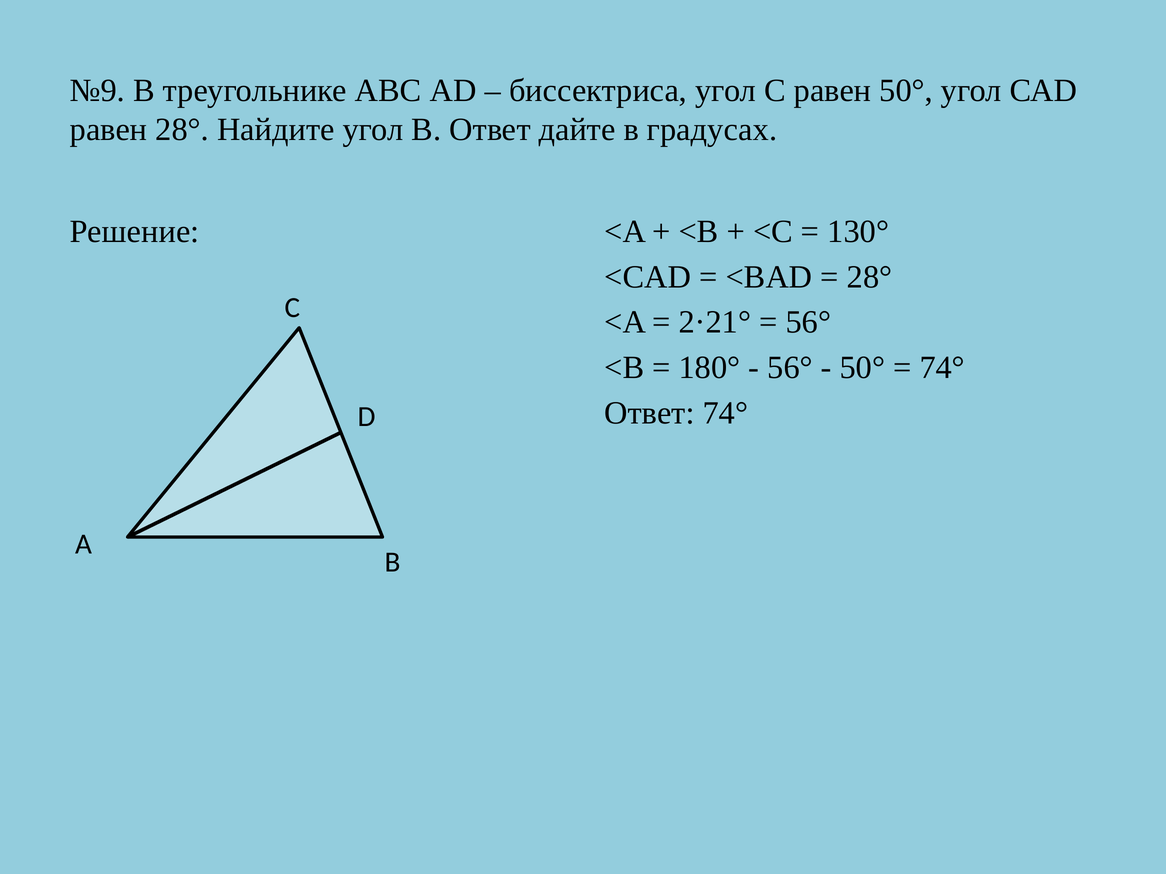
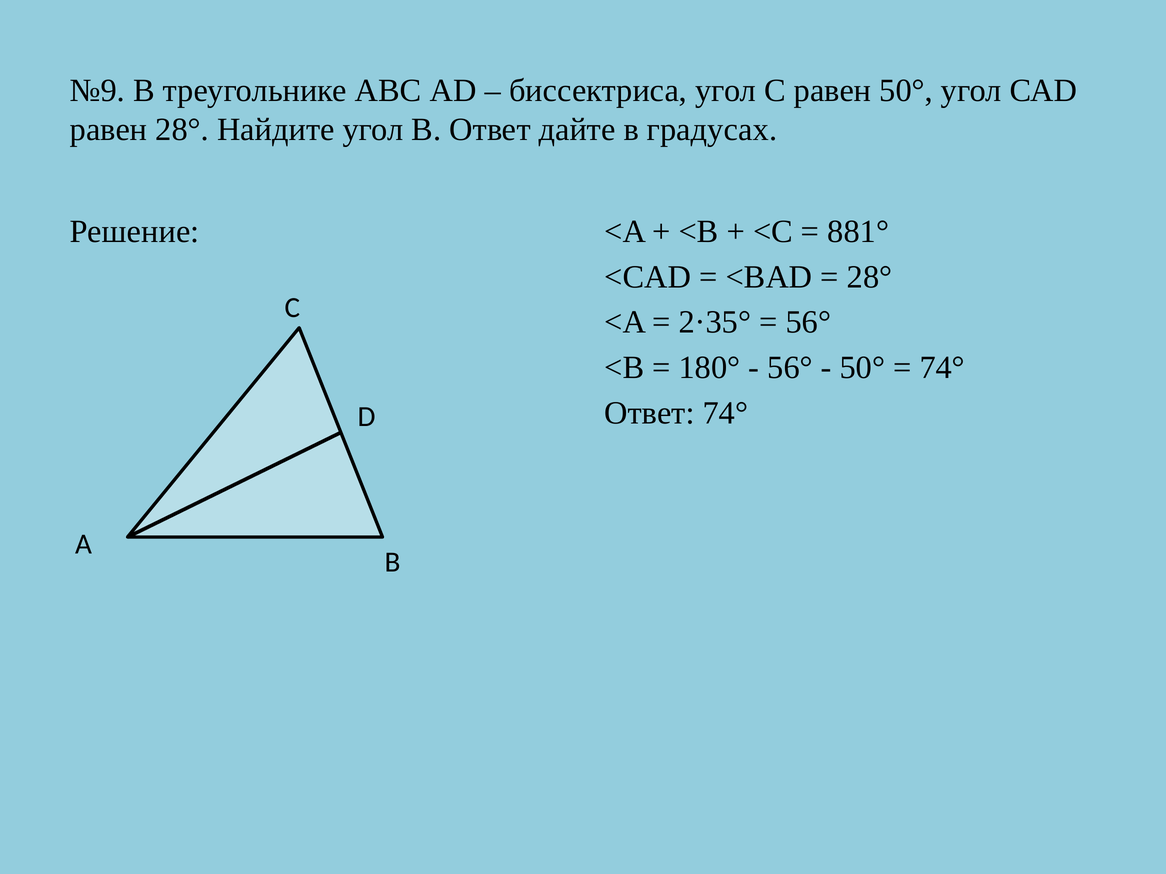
130°: 130° -> 881°
2·21°: 2·21° -> 2·35°
